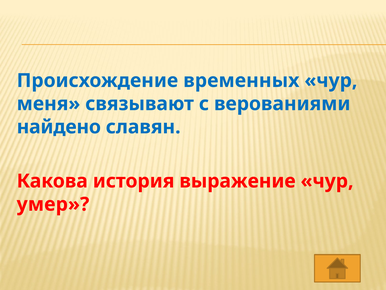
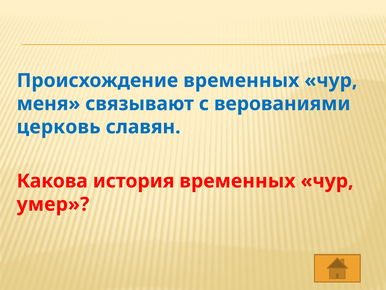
найдено: найдено -> церковь
история выражение: выражение -> временных
